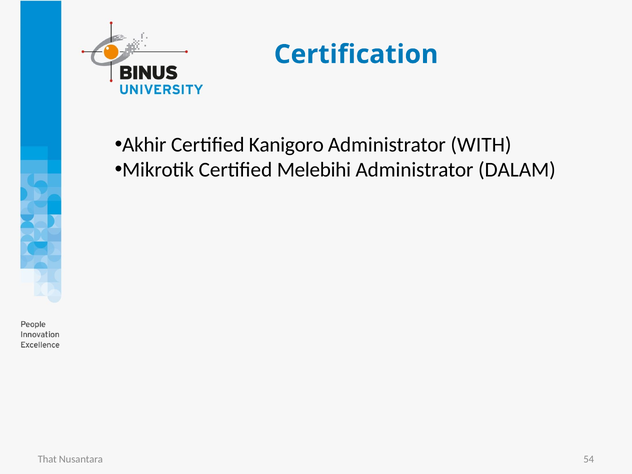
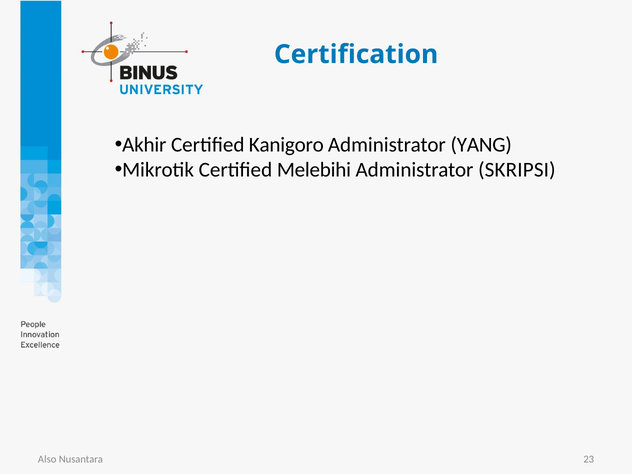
WITH: WITH -> YANG
DALAM: DALAM -> SKRIPSI
That: That -> Also
54: 54 -> 23
